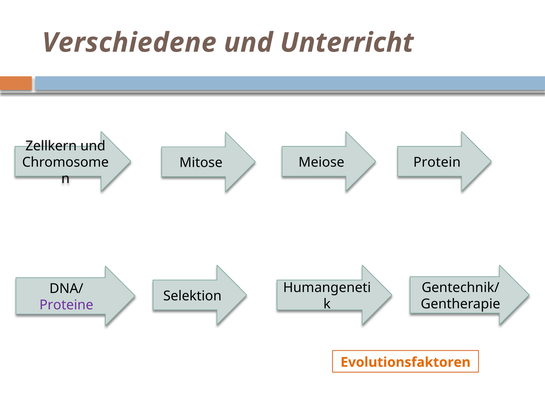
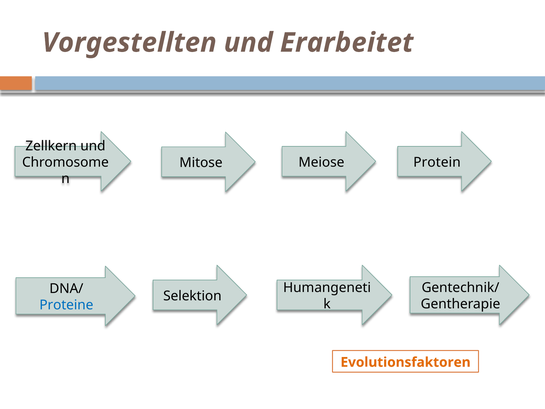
Verschiedene: Verschiedene -> Vorgestellten
Unterricht: Unterricht -> Erarbeitet
Proteine colour: purple -> blue
